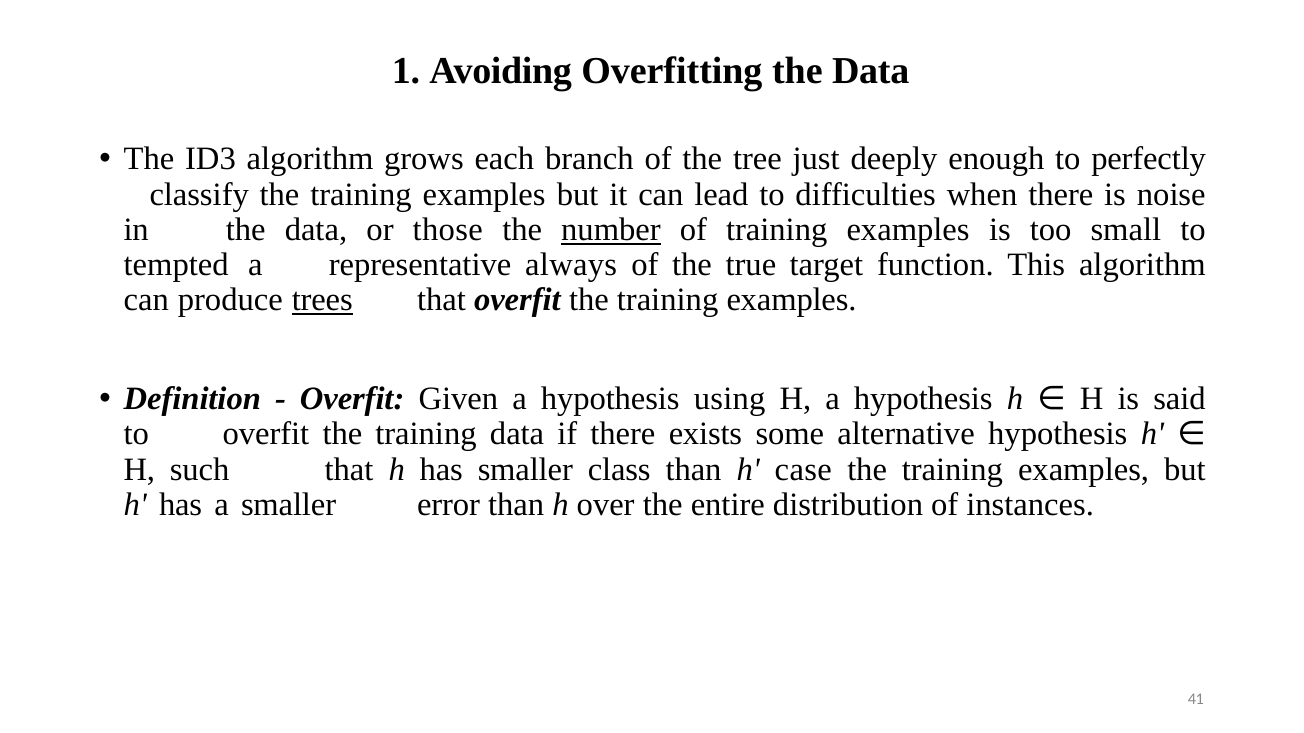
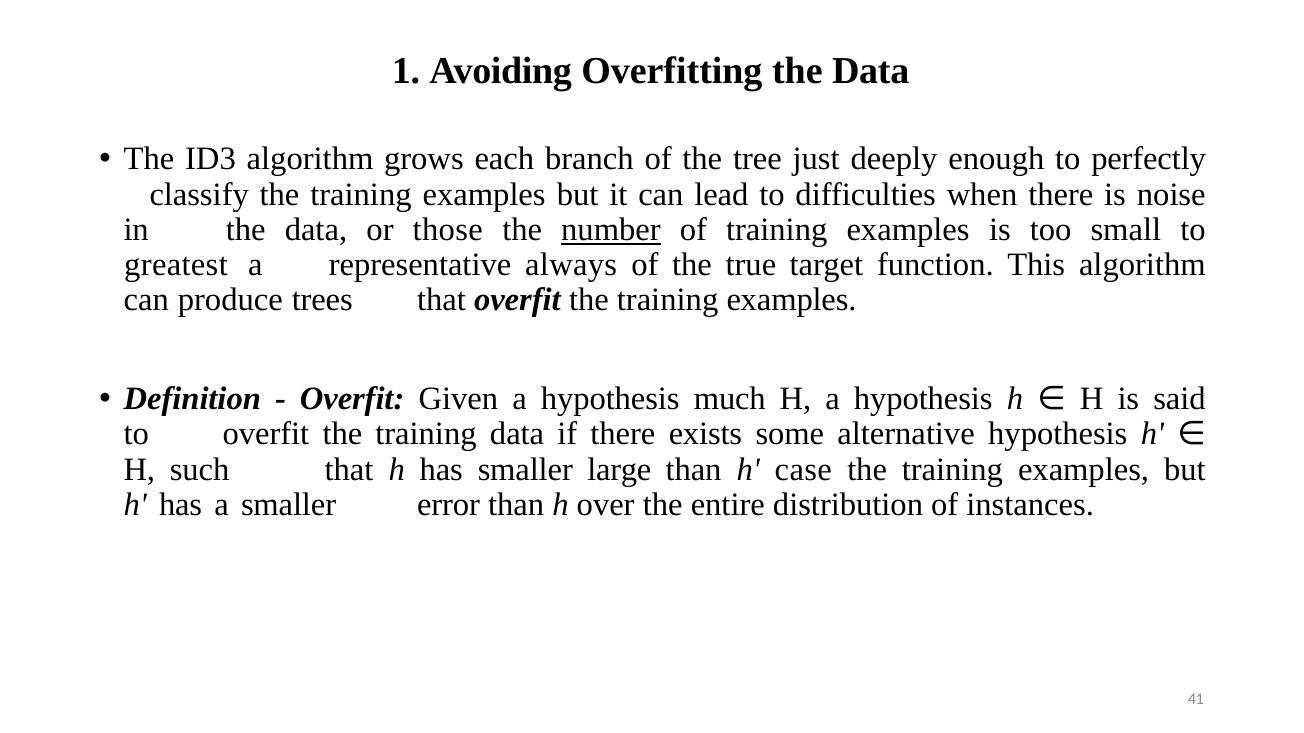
tempted: tempted -> greatest
trees underline: present -> none
using: using -> much
class: class -> large
